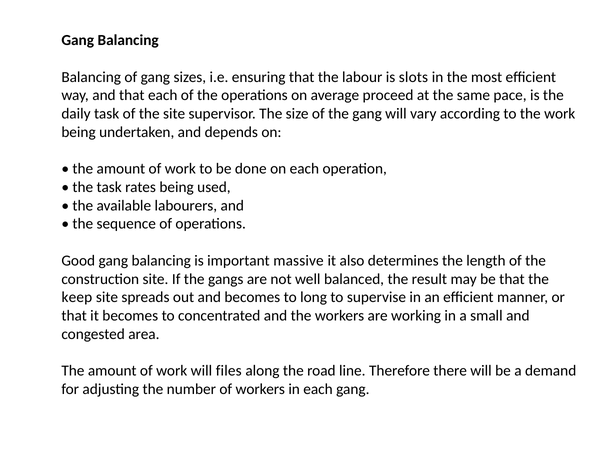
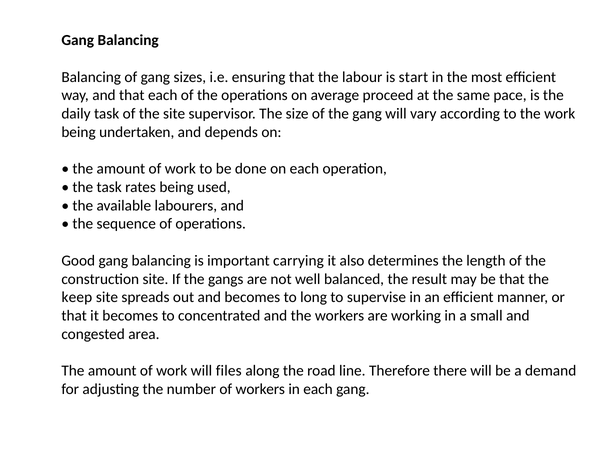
slots: slots -> start
massive: massive -> carrying
